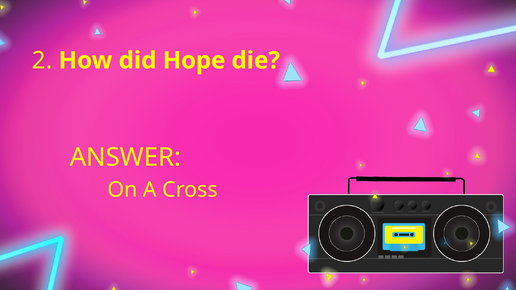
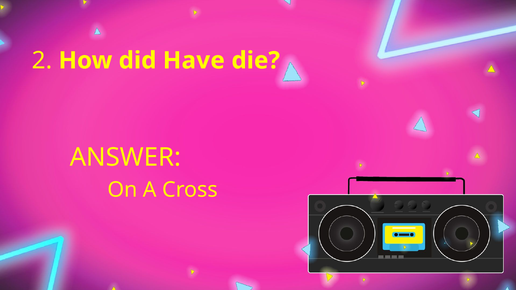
Hope: Hope -> Have
